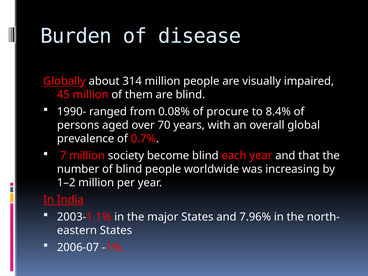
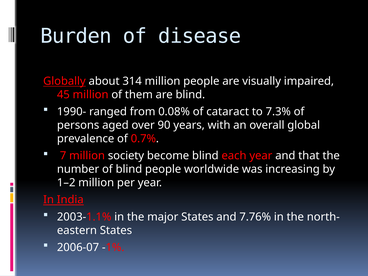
procure: procure -> cataract
8.4%: 8.4% -> 7.3%
70: 70 -> 90
7.96%: 7.96% -> 7.76%
